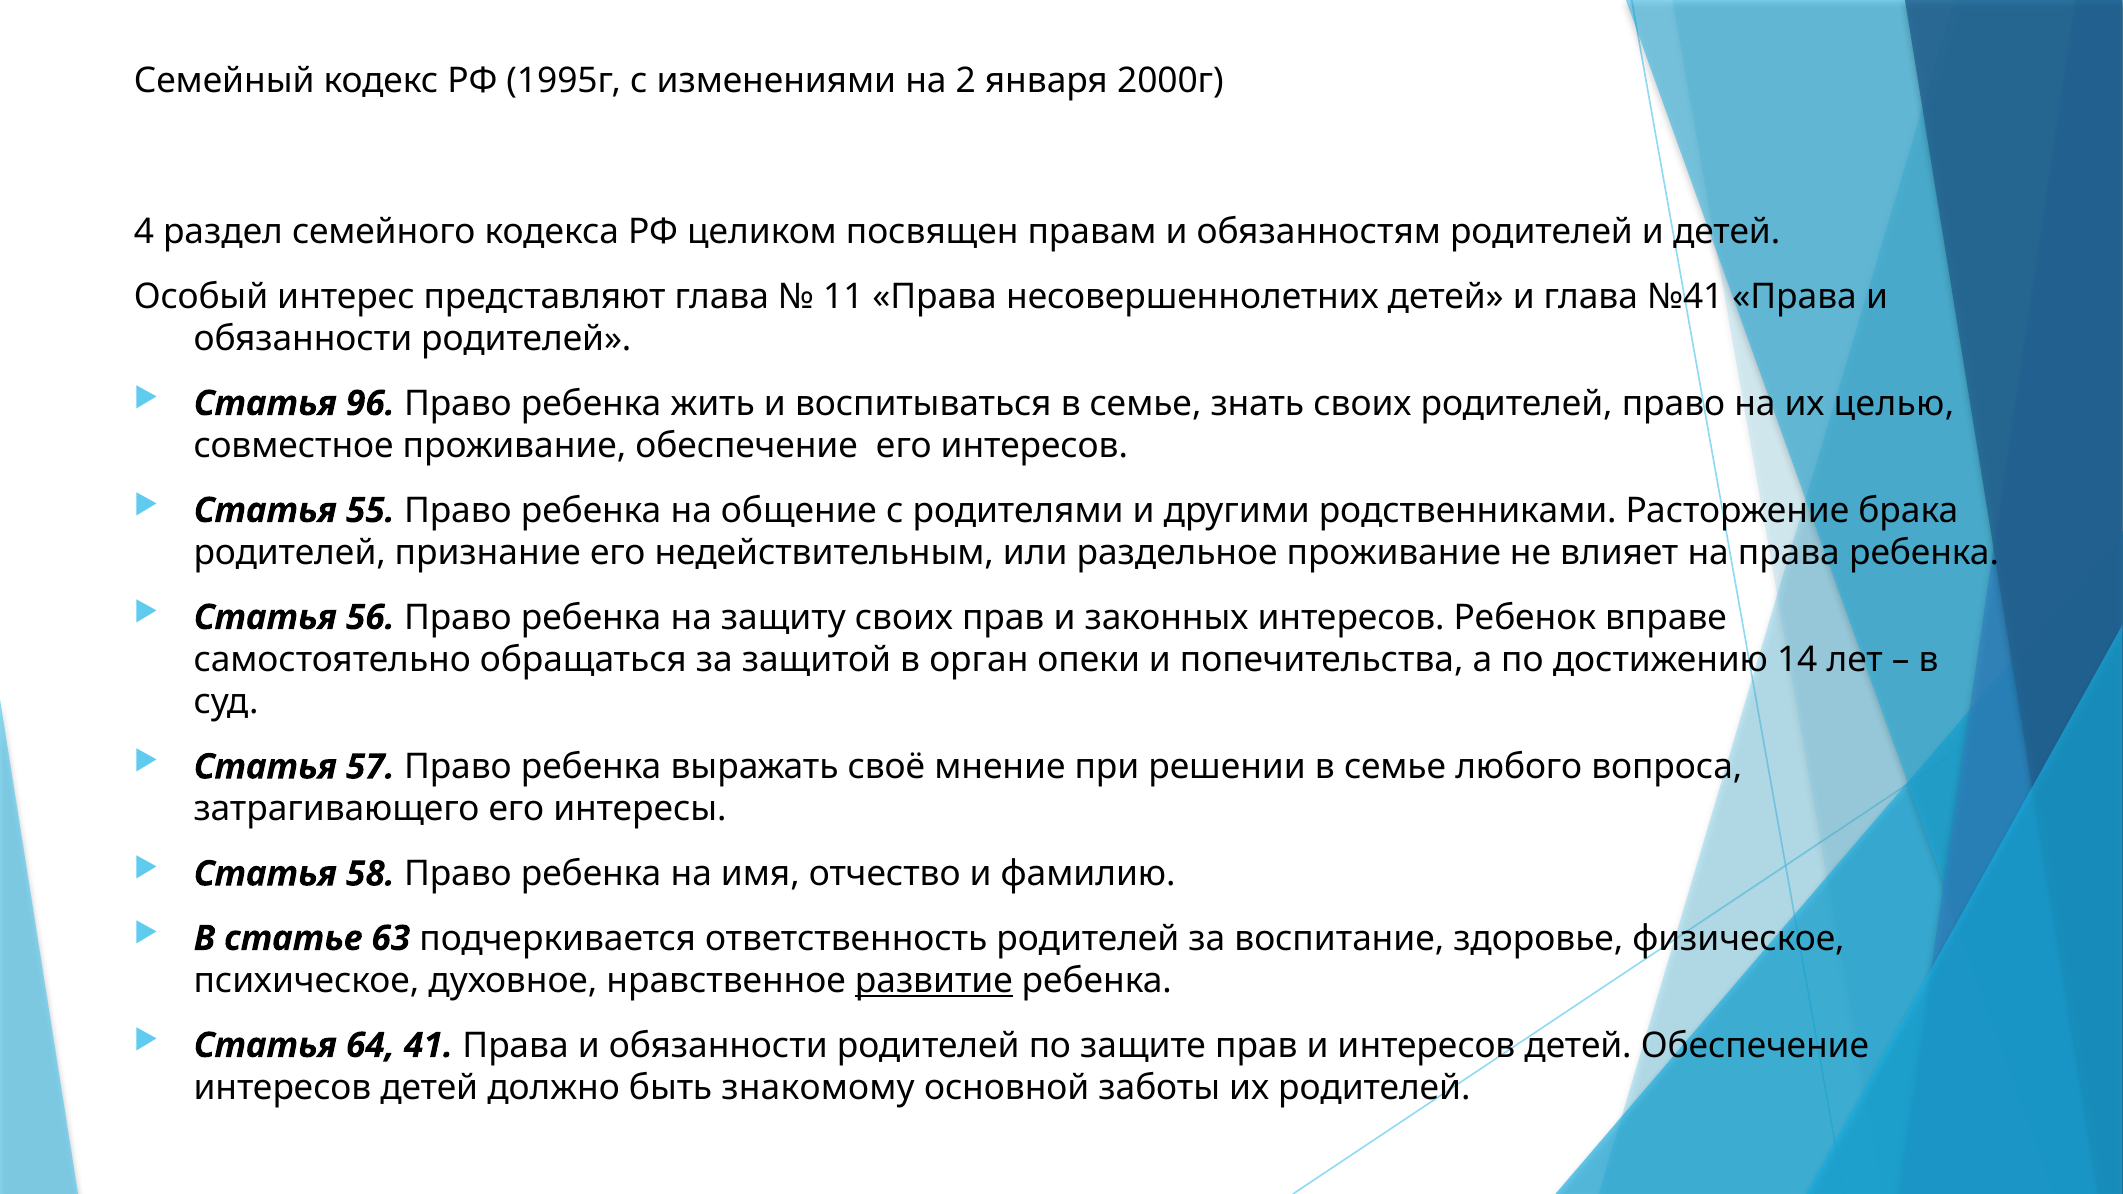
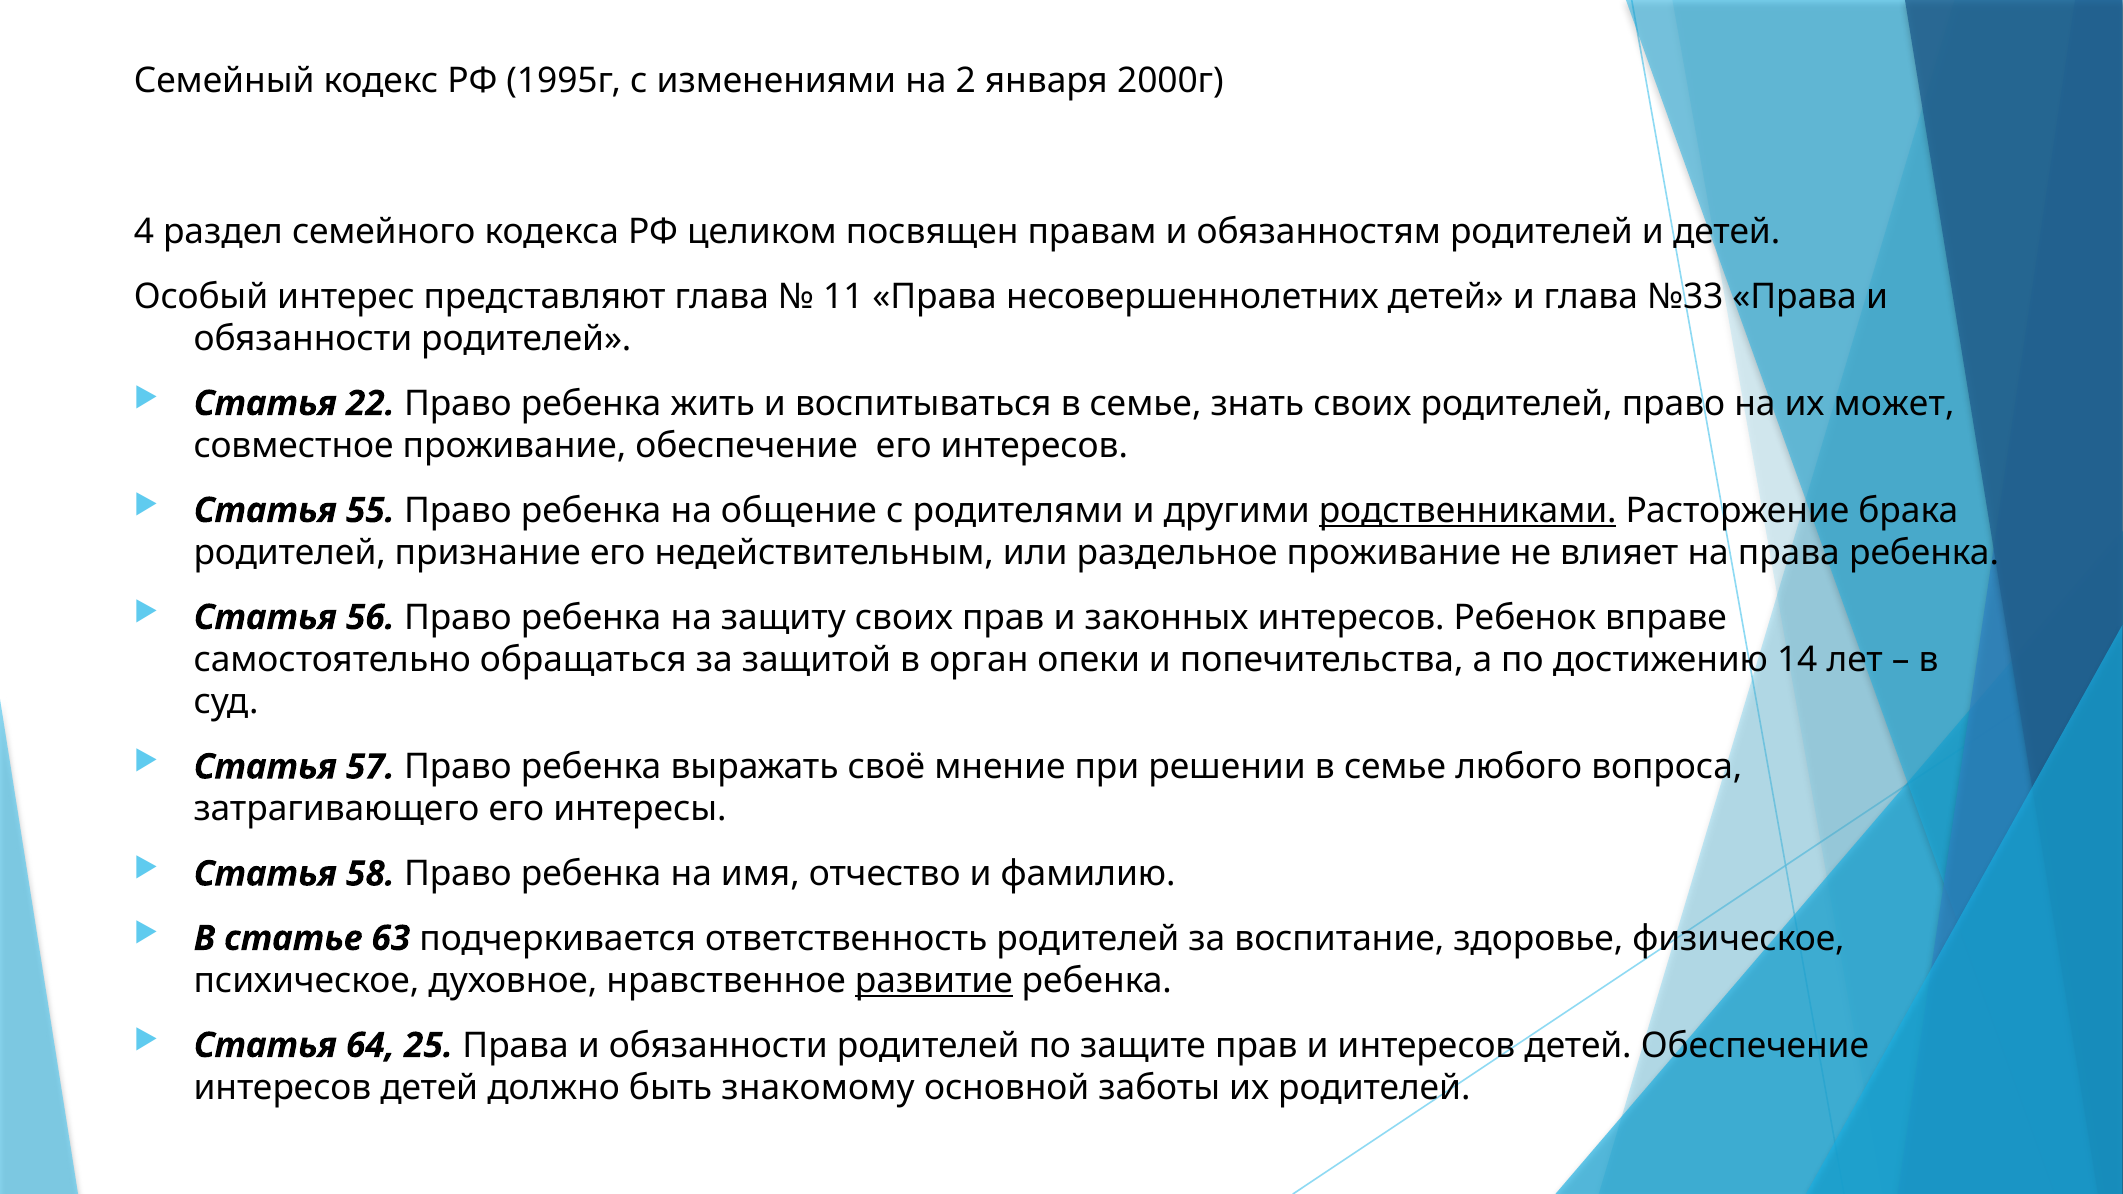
№41: №41 -> №33
96: 96 -> 22
целью: целью -> может
родственниками underline: none -> present
41: 41 -> 25
